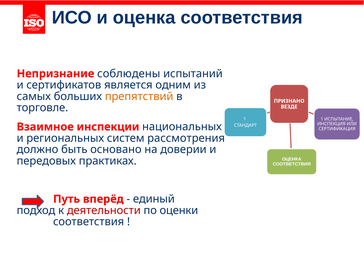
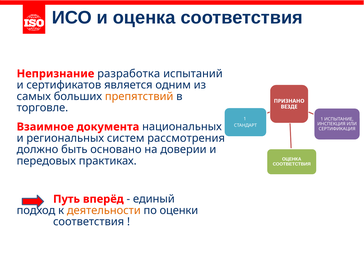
соблюдены: соблюдены -> разработка
инспекции: инспекции -> документа
деятельности colour: red -> orange
